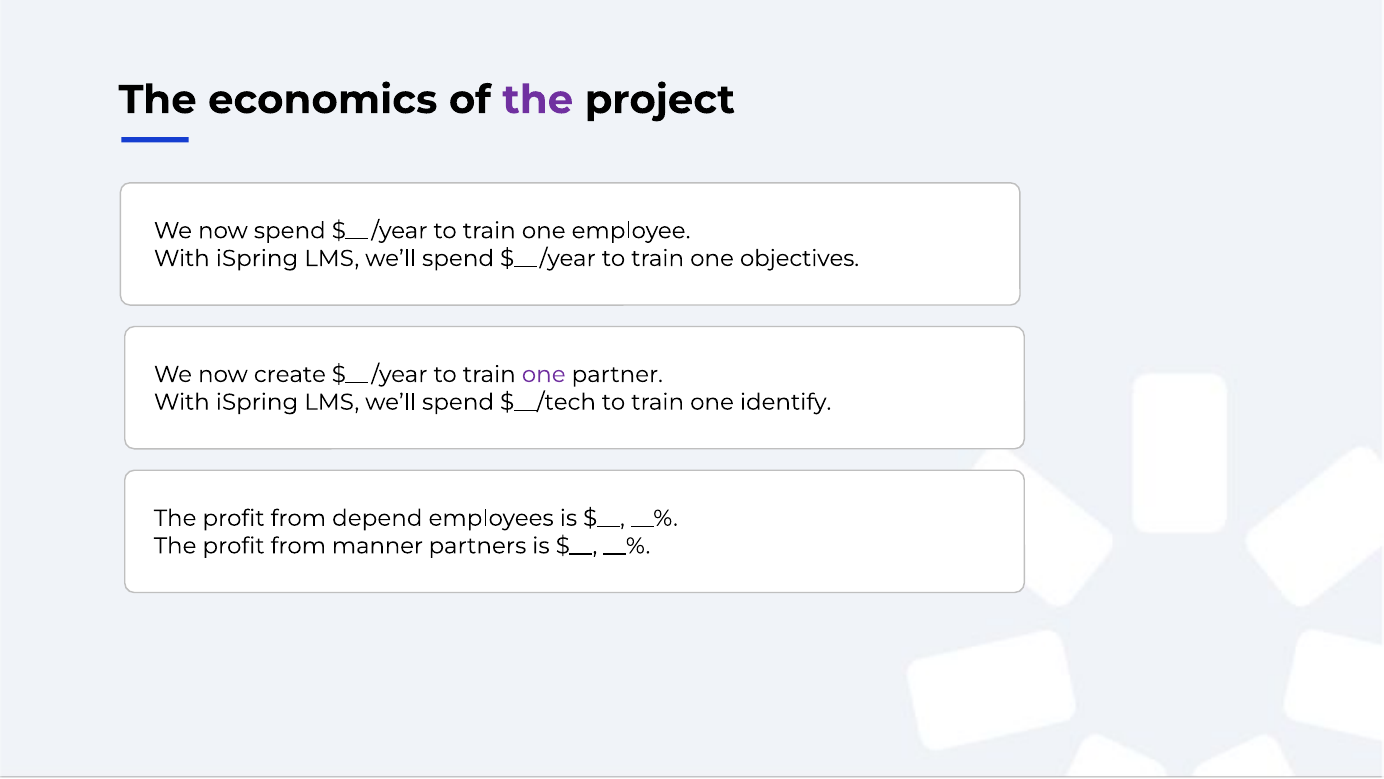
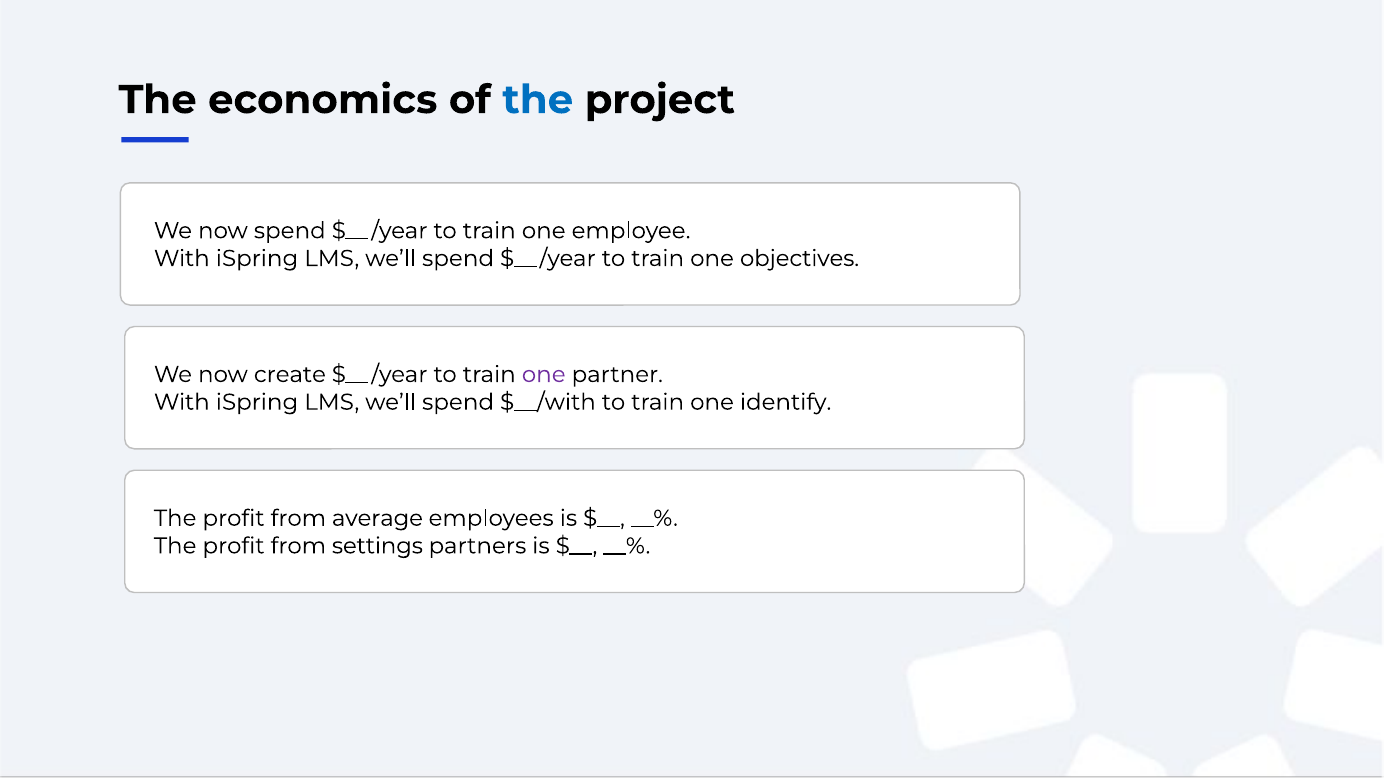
the at (538, 100) colour: purple -> blue
$__/tech: $__/tech -> $__/with
depend: depend -> average
manner: manner -> settings
